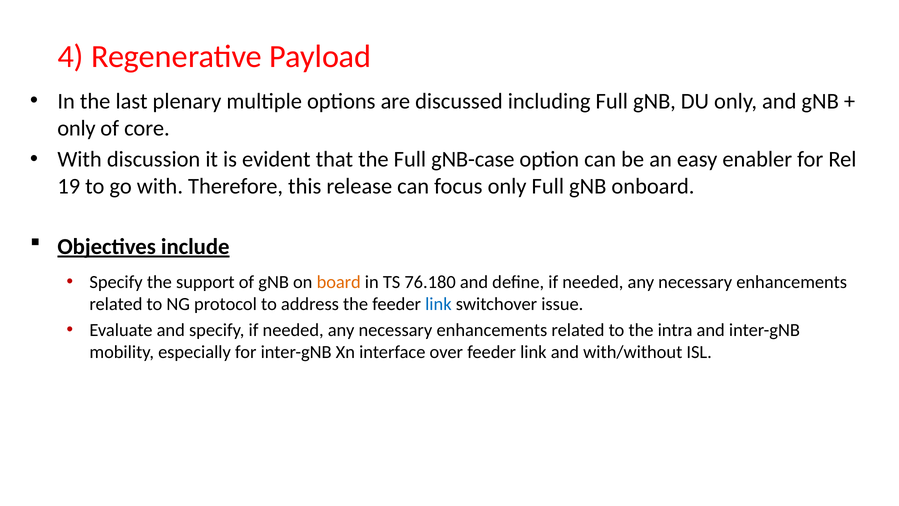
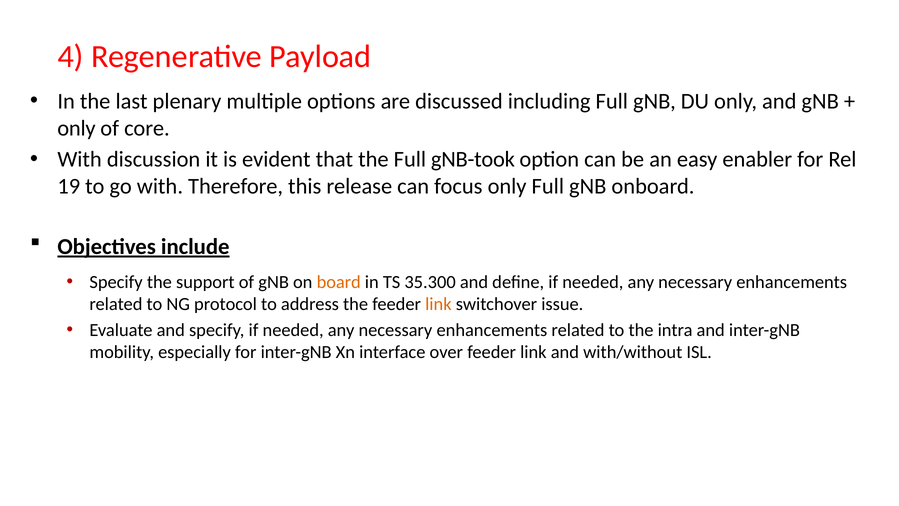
gNB-case: gNB-case -> gNB-took
76.180: 76.180 -> 35.300
link at (438, 304) colour: blue -> orange
